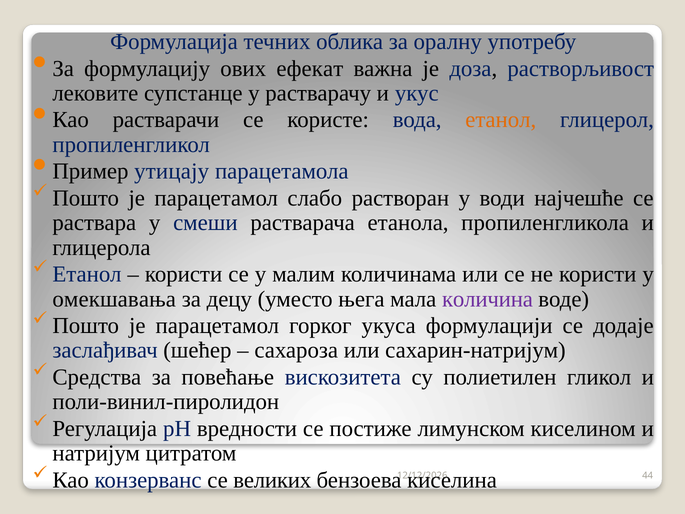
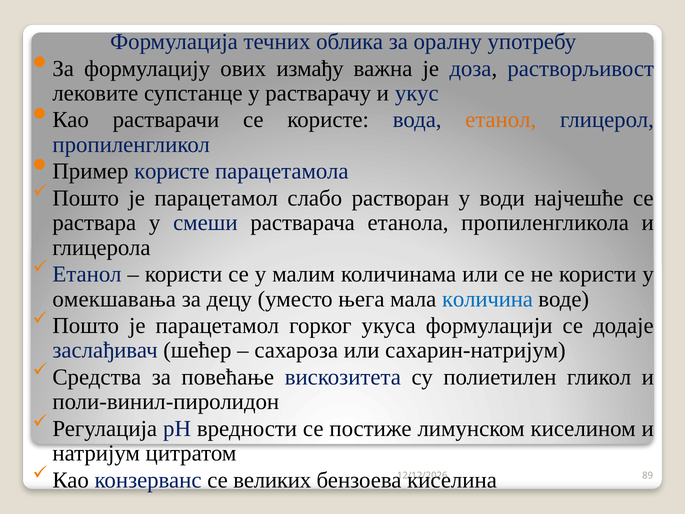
ефекат: ефекат -> измађу
Пример утицају: утицају -> користе
количина colour: purple -> blue
44: 44 -> 89
